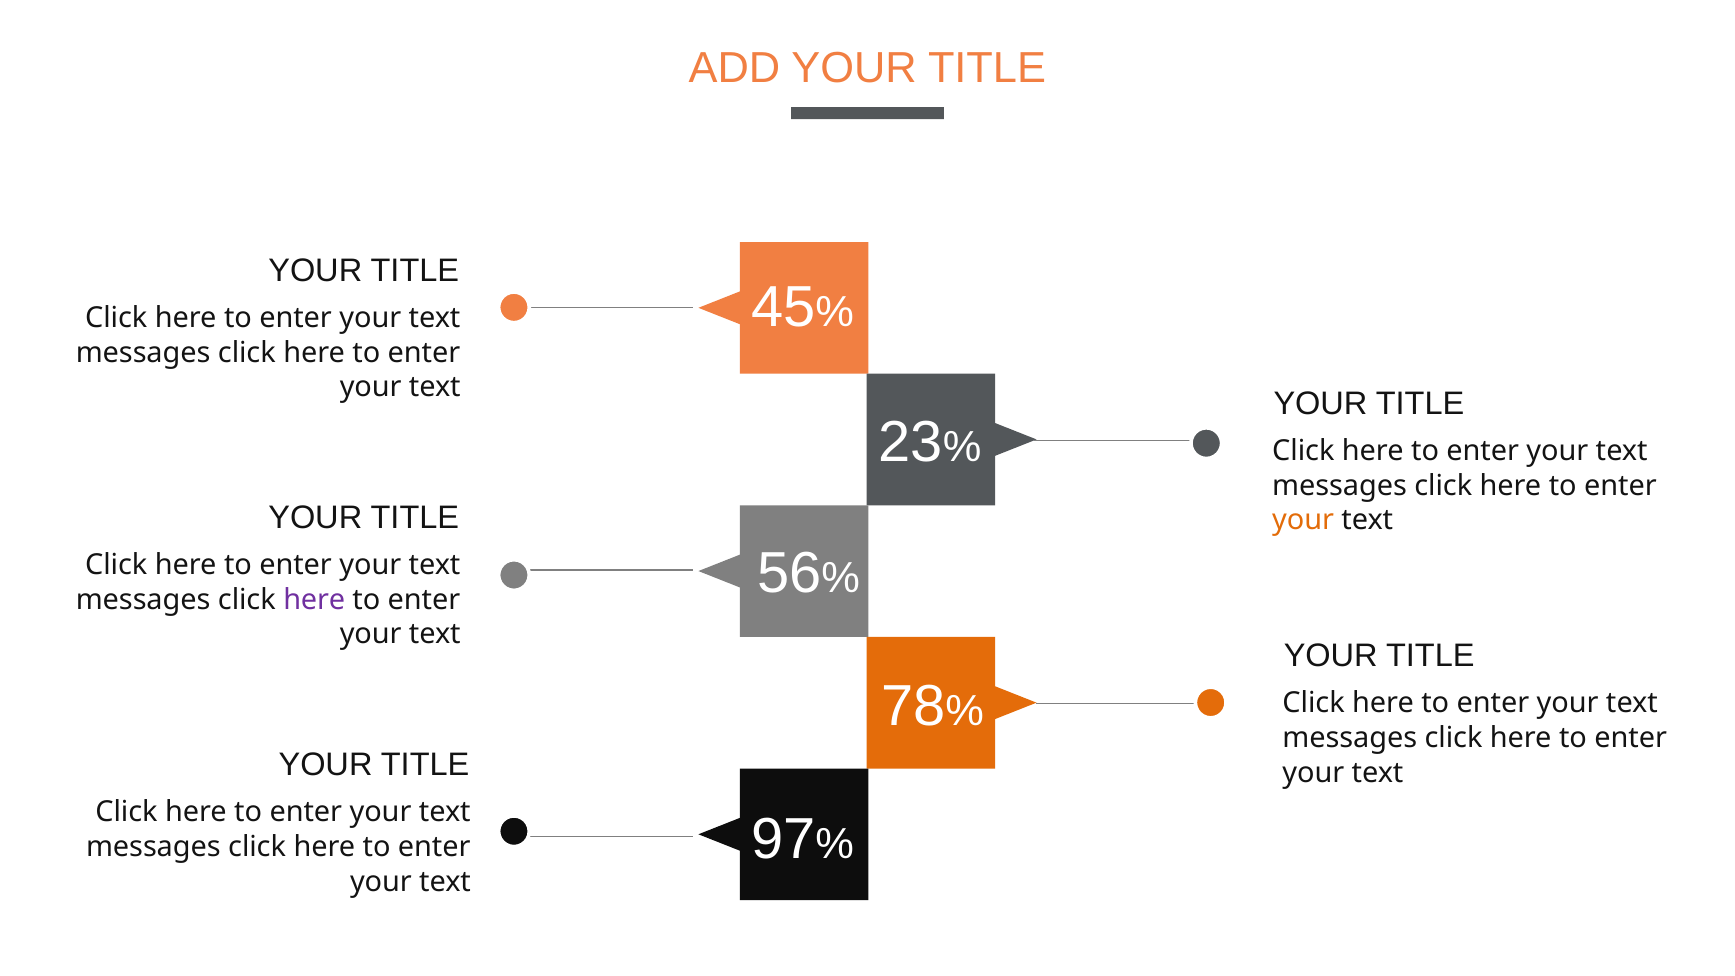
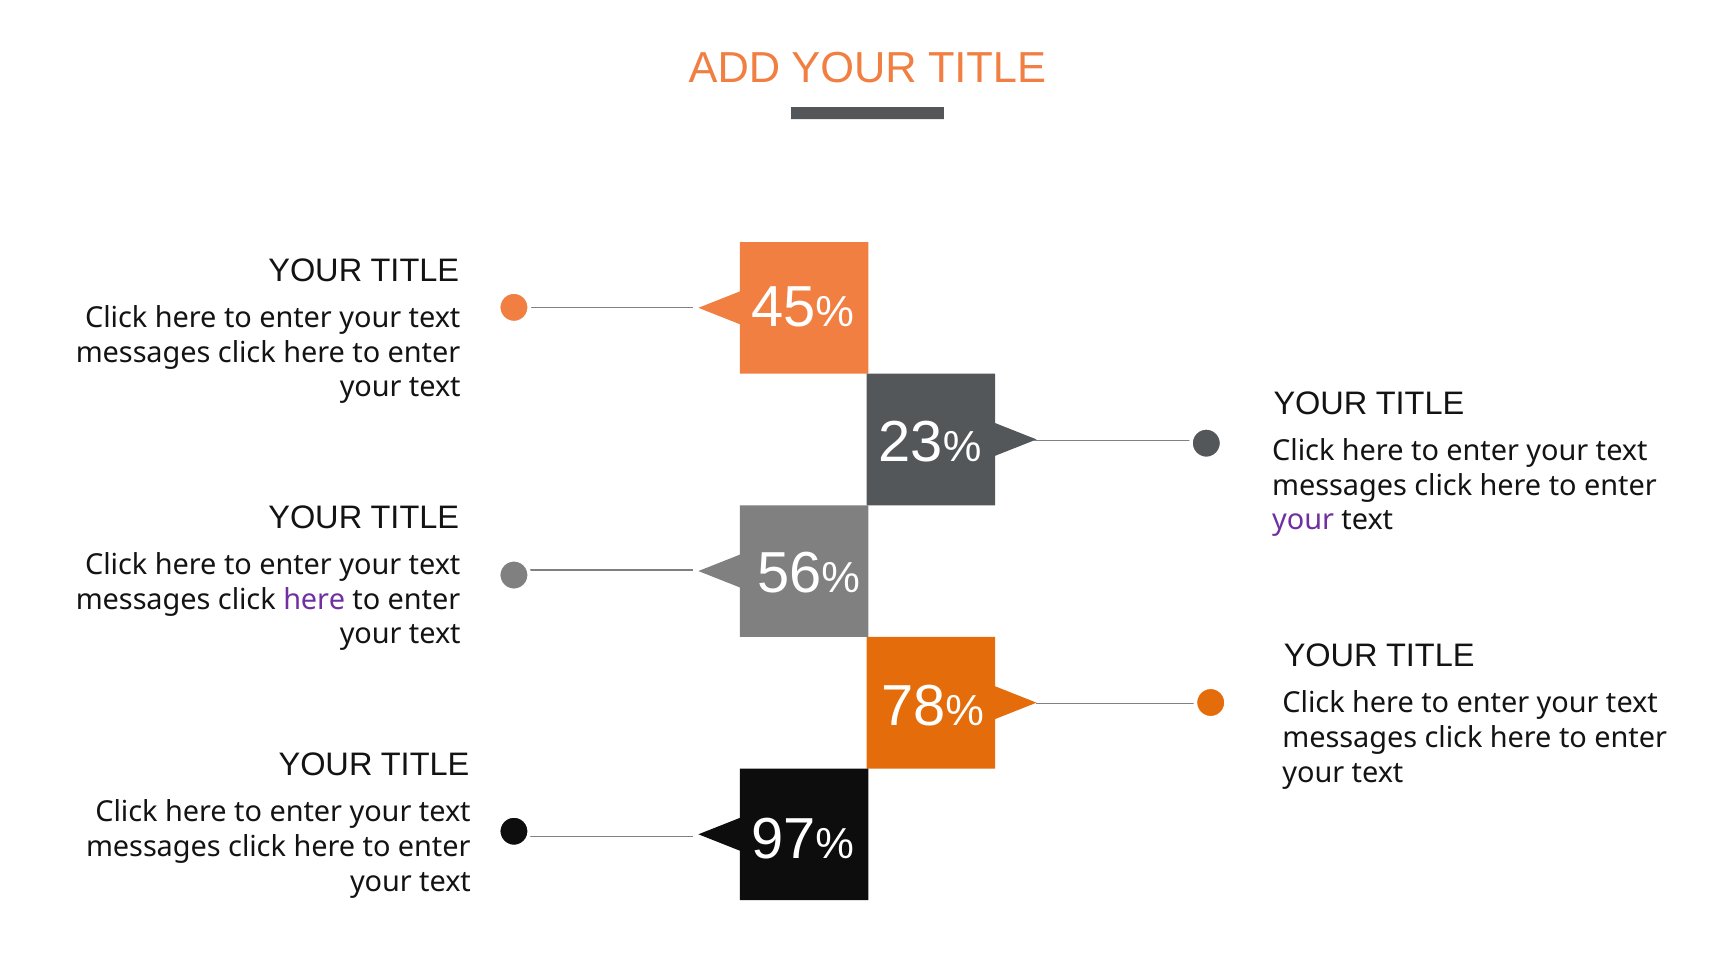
your at (1303, 520) colour: orange -> purple
